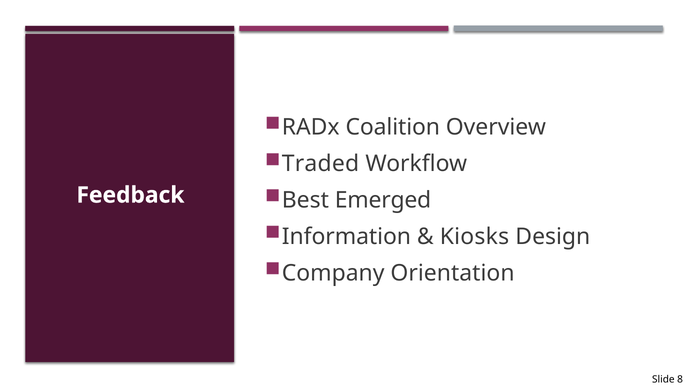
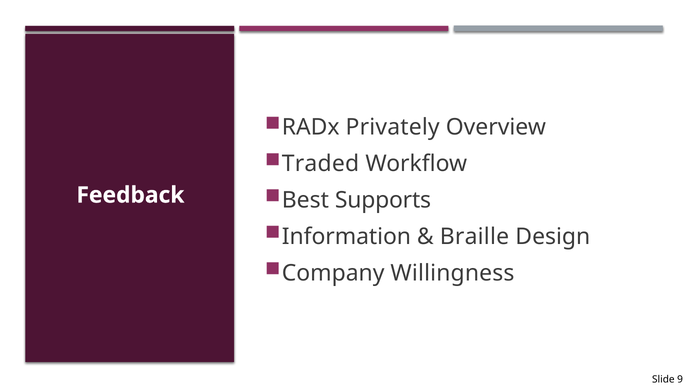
Coalition: Coalition -> Privately
Emerged: Emerged -> Supports
Kiosks: Kiosks -> Braille
Orientation: Orientation -> Willingness
8: 8 -> 9
